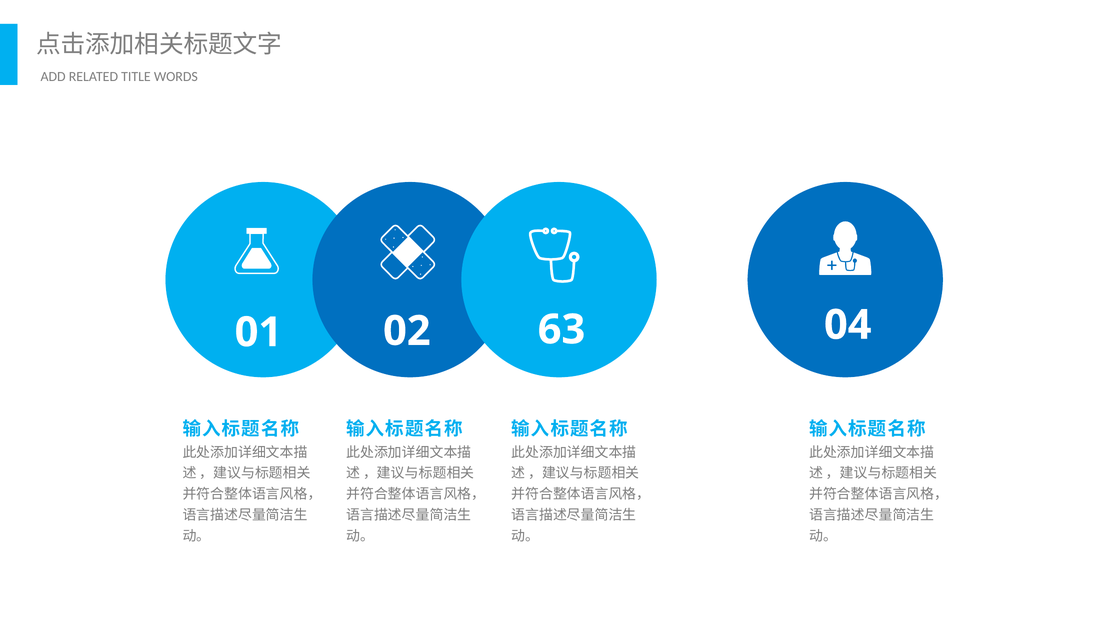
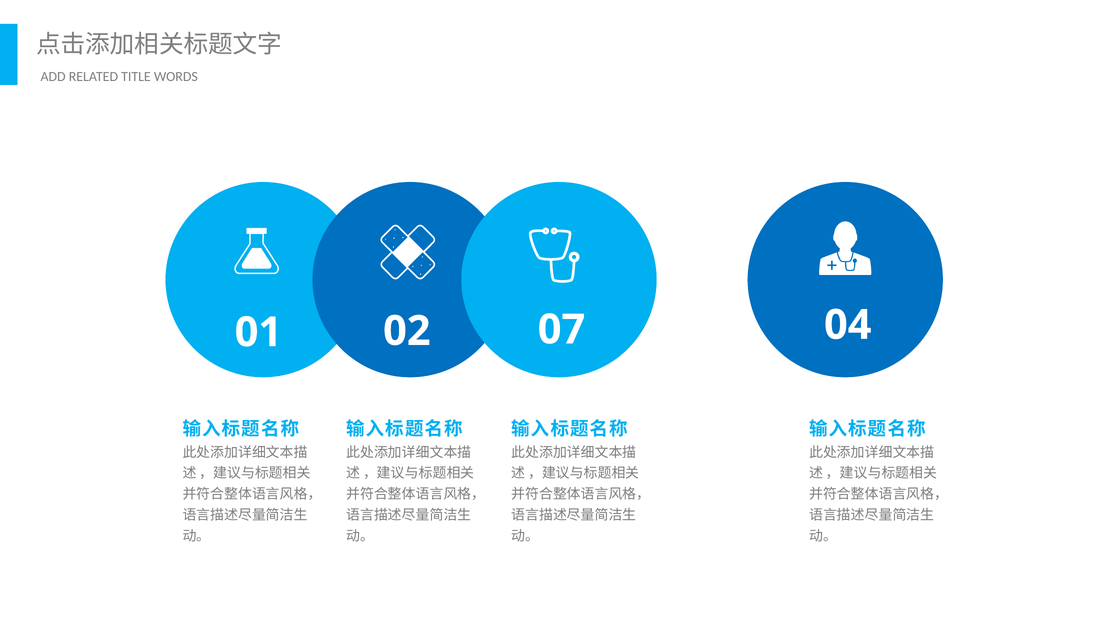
63: 63 -> 07
